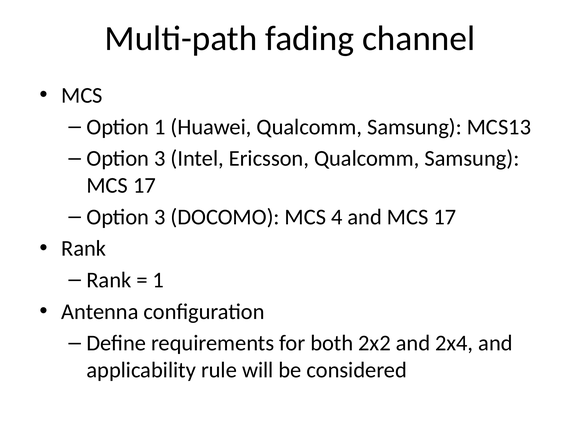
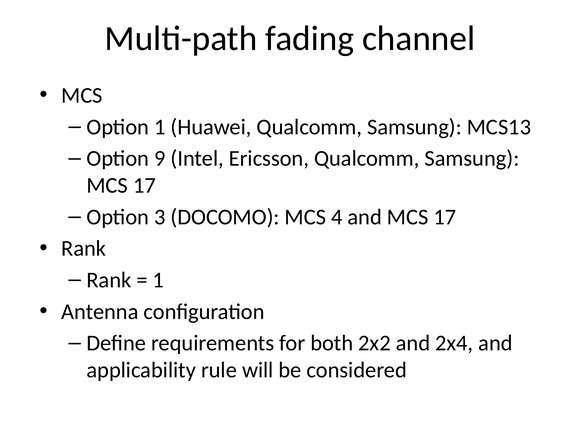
3 at (160, 158): 3 -> 9
